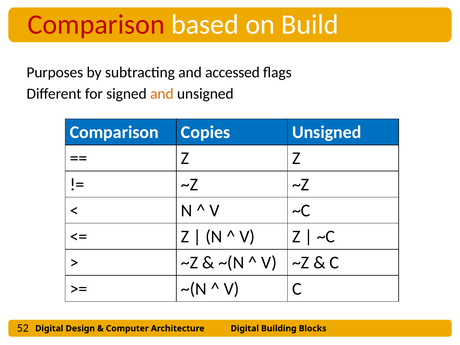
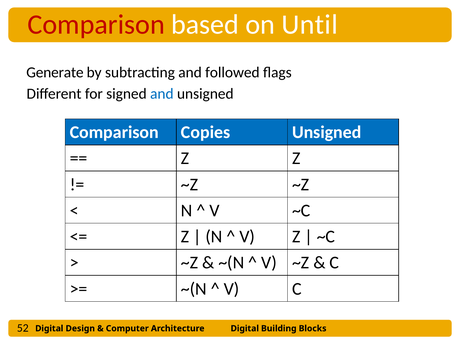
Build: Build -> Until
Purposes: Purposes -> Generate
accessed: accessed -> followed
and at (162, 94) colour: orange -> blue
